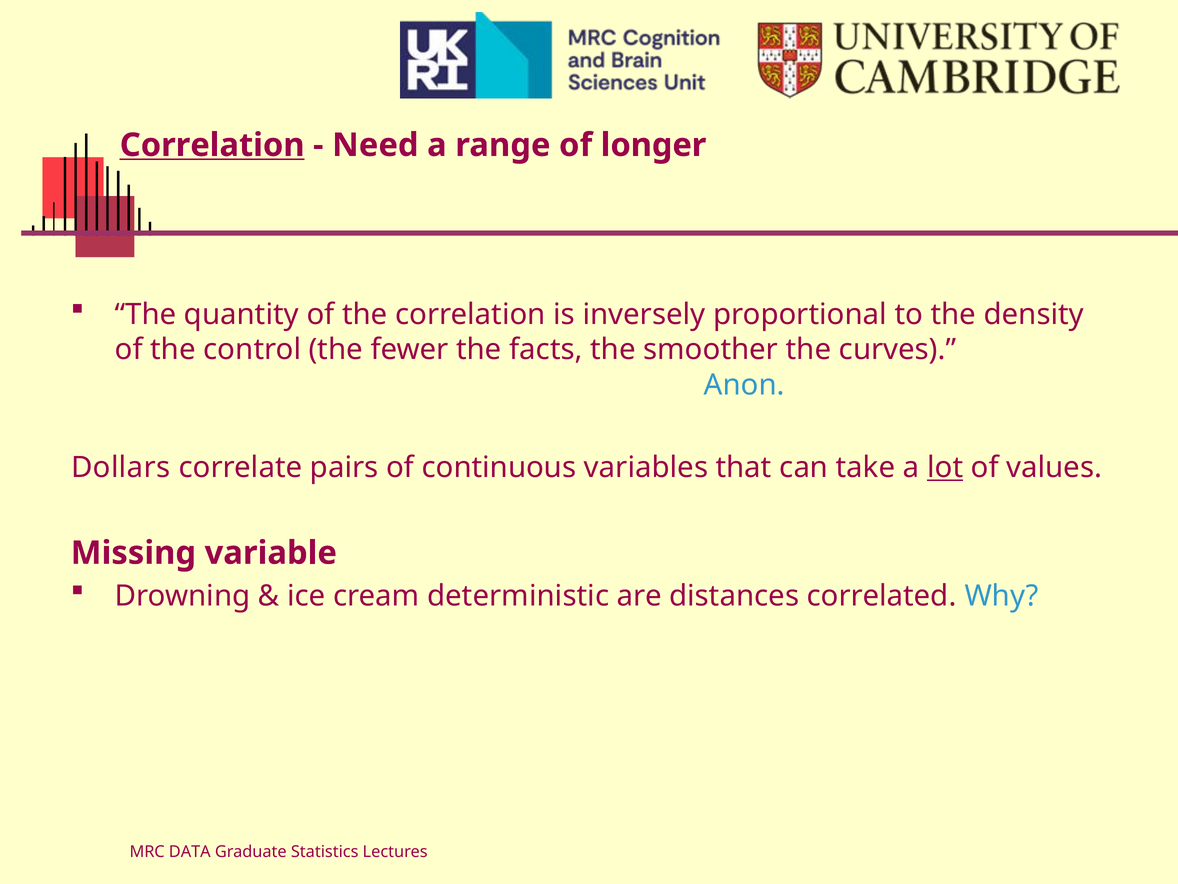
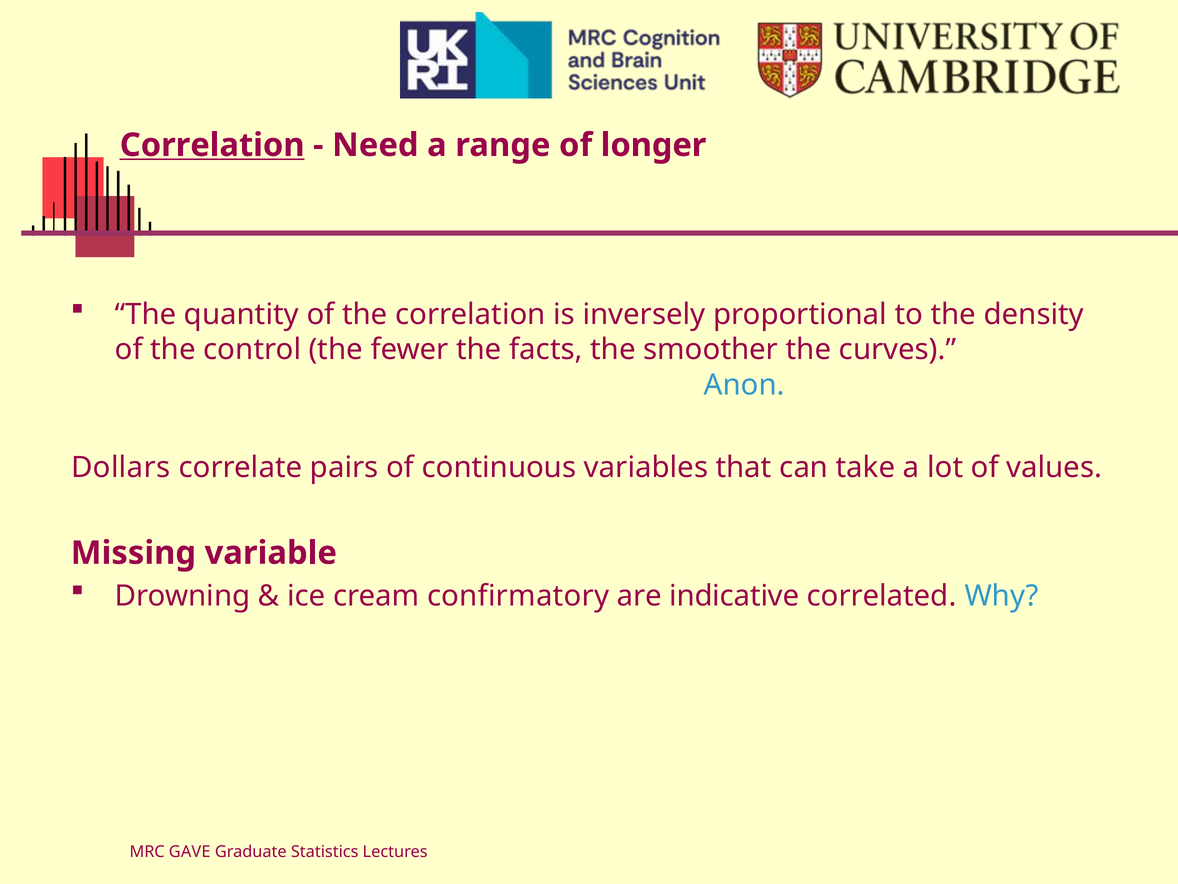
lot underline: present -> none
deterministic: deterministic -> confirmatory
distances: distances -> indicative
DATA: DATA -> GAVE
